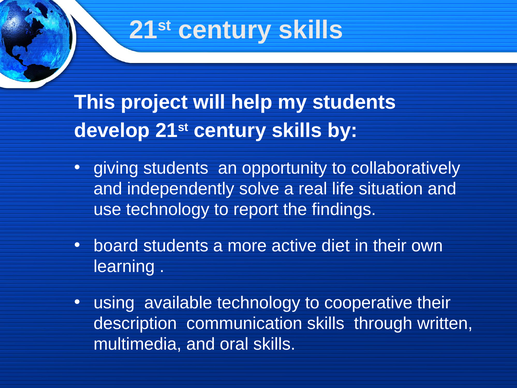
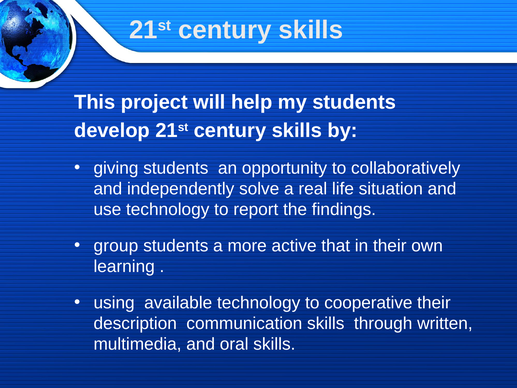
board: board -> group
diet: diet -> that
